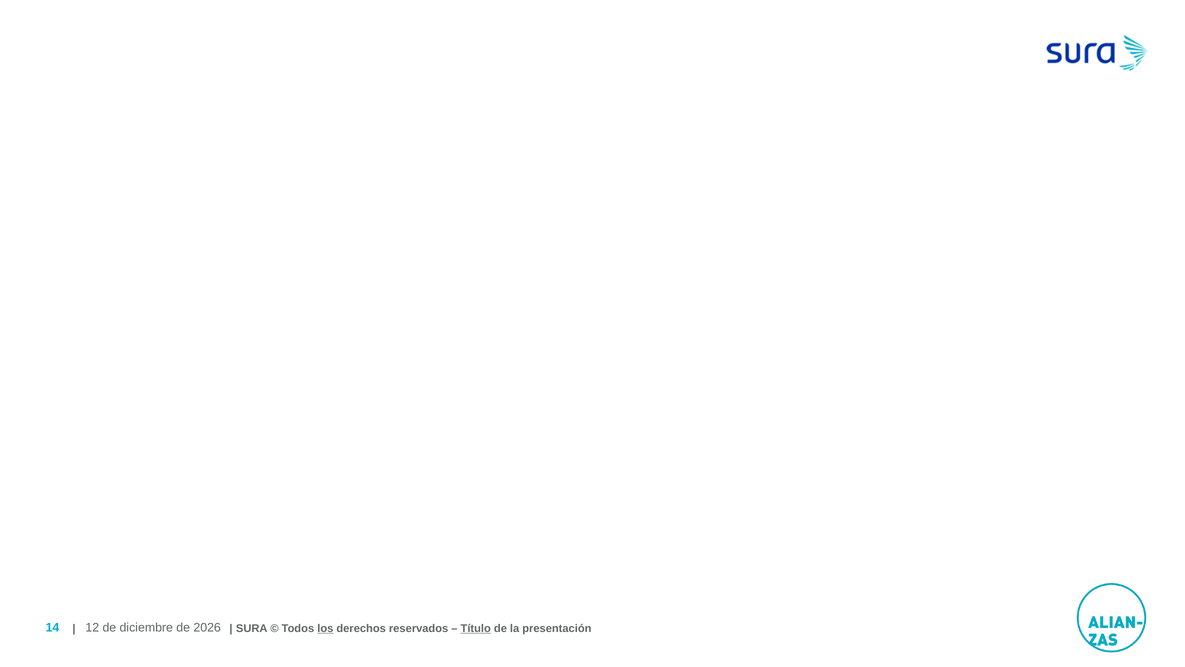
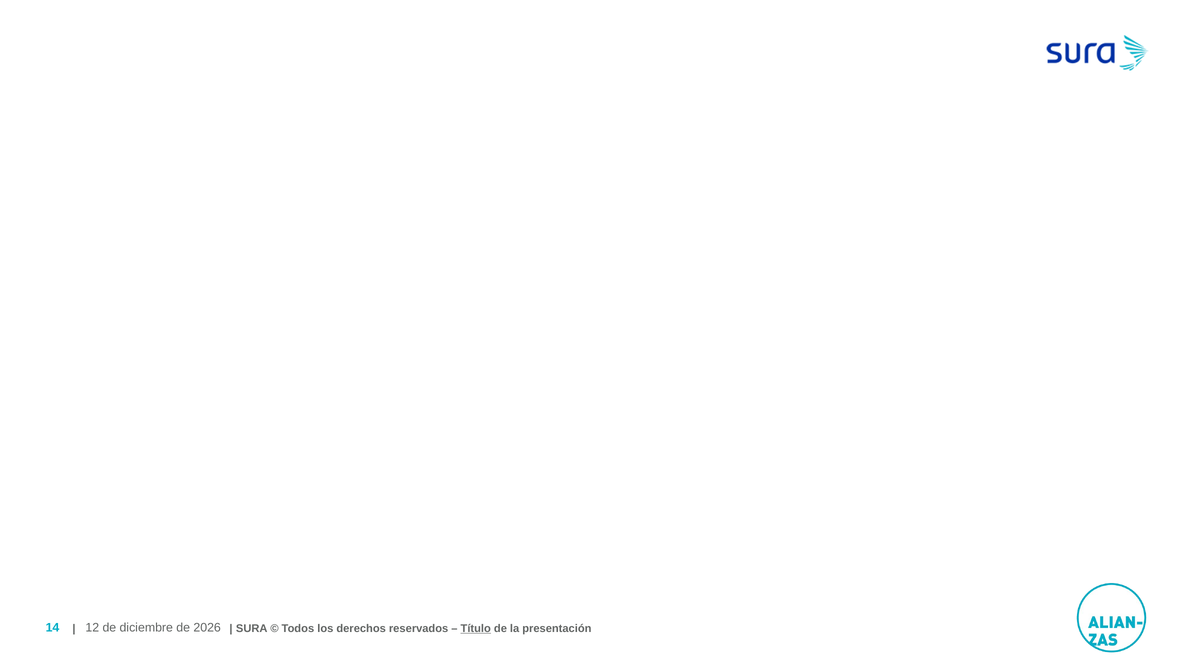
los underline: present -> none
